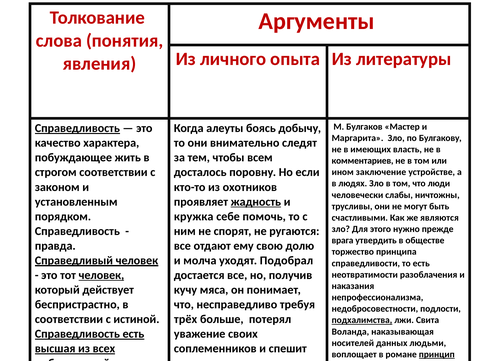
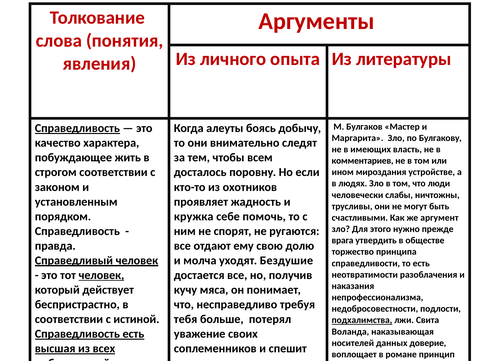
заключение: заключение -> мироздания
жадность underline: present -> none
являются: являются -> аргумент
Подобрал: Подобрал -> Бездушие
трёх: трёх -> тебя
людьми: людьми -> доверие
принцип underline: present -> none
